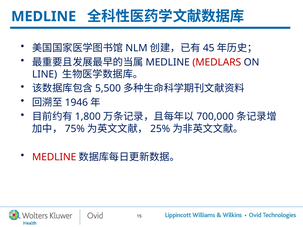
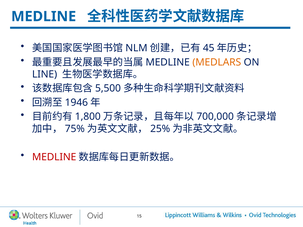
MEDLARS colour: red -> orange
